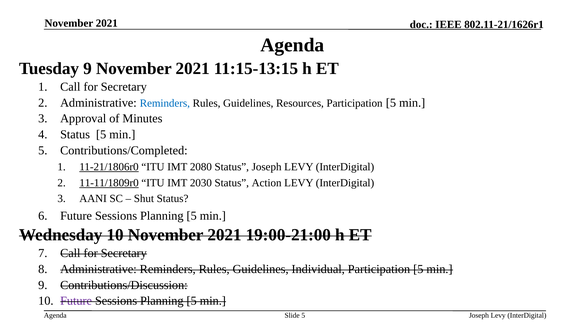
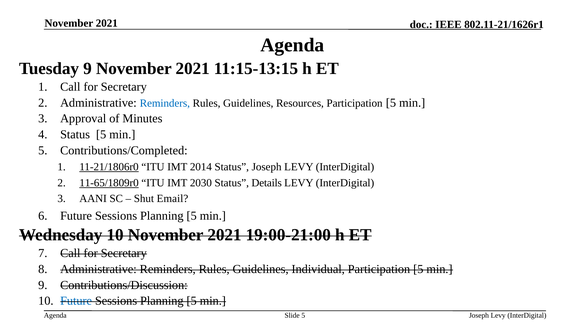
2080: 2080 -> 2014
11-11/1809r0: 11-11/1809r0 -> 11-65/1809r0
Action: Action -> Details
Shut Status: Status -> Email
Future at (76, 301) colour: purple -> blue
